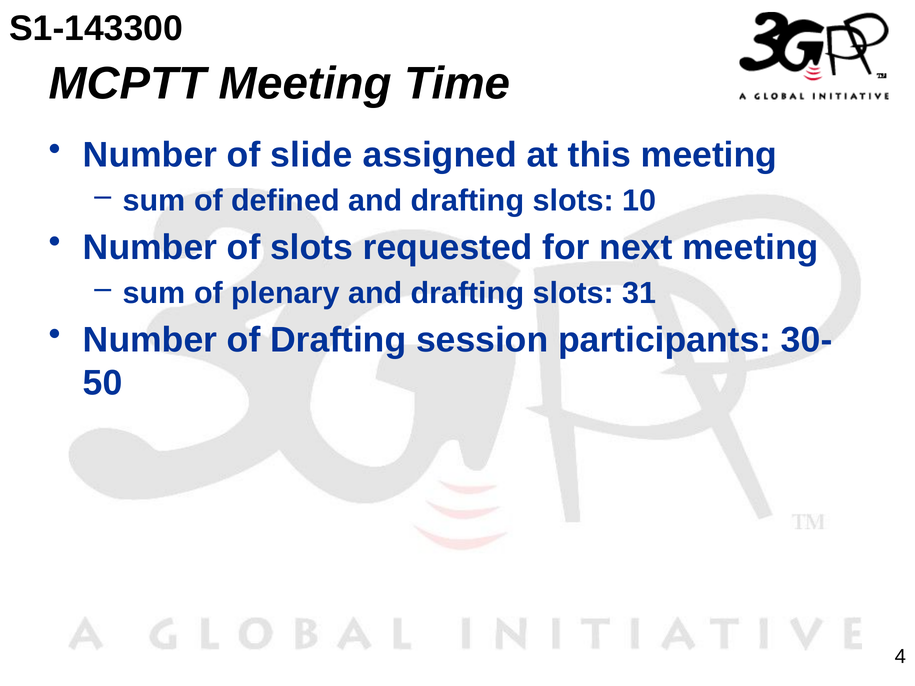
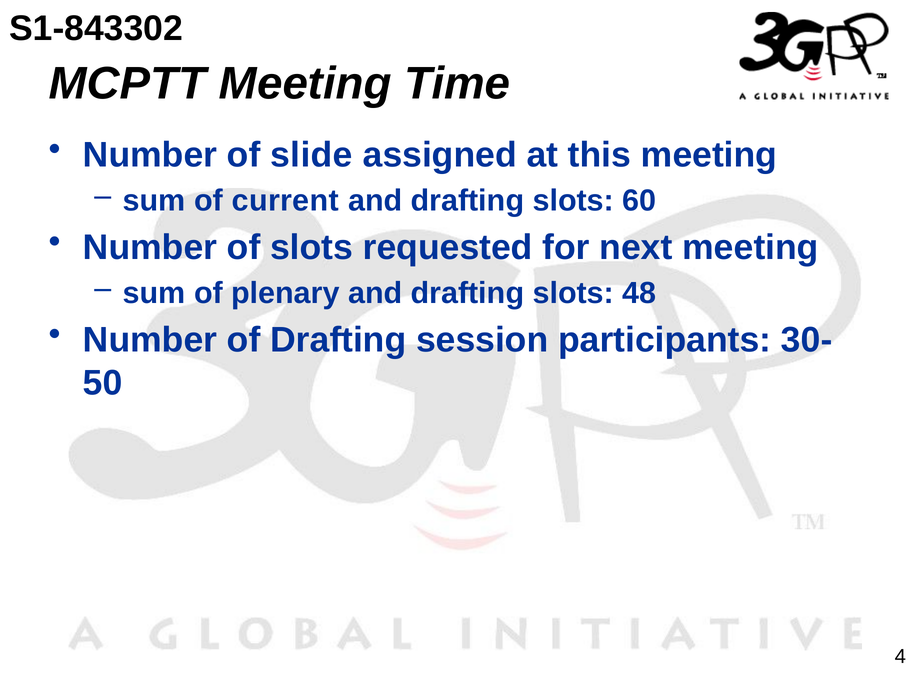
S1-143300: S1-143300 -> S1-843302
defined: defined -> current
10: 10 -> 60
31: 31 -> 48
